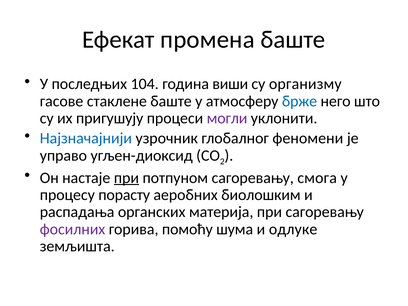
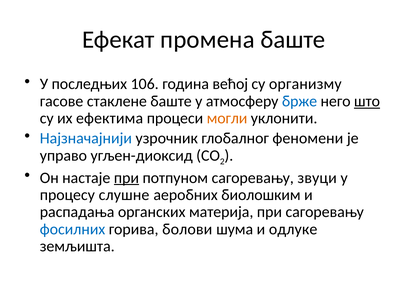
104: 104 -> 106
виши: виши -> већој
што underline: none -> present
пригушују: пригушују -> ефектима
могли colour: purple -> orange
смога: смога -> звуци
порасту: порасту -> слушне
фосилних colour: purple -> blue
помоћу: помоћу -> болови
